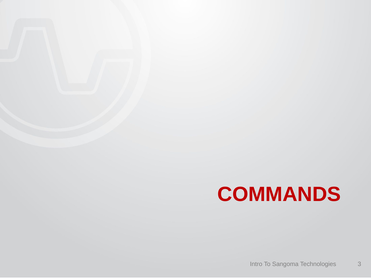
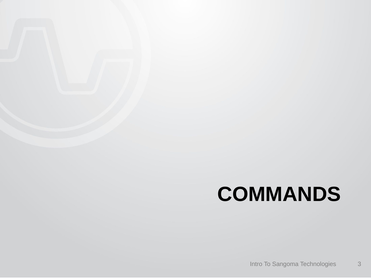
COMMANDS colour: red -> black
